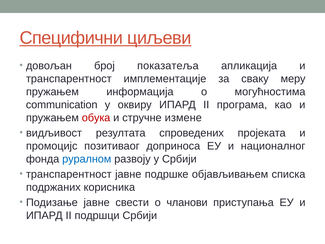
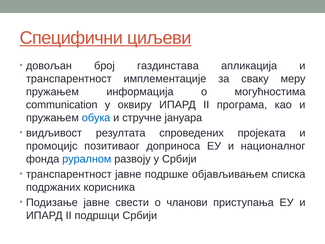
показатеља: показатеља -> газдинстава
обука colour: red -> blue
измене: измене -> јануара
